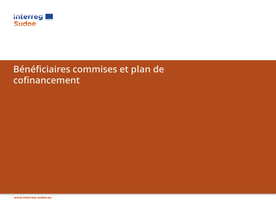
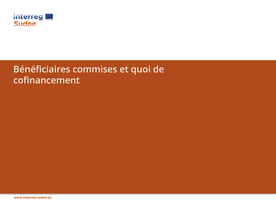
plan: plan -> quoi
